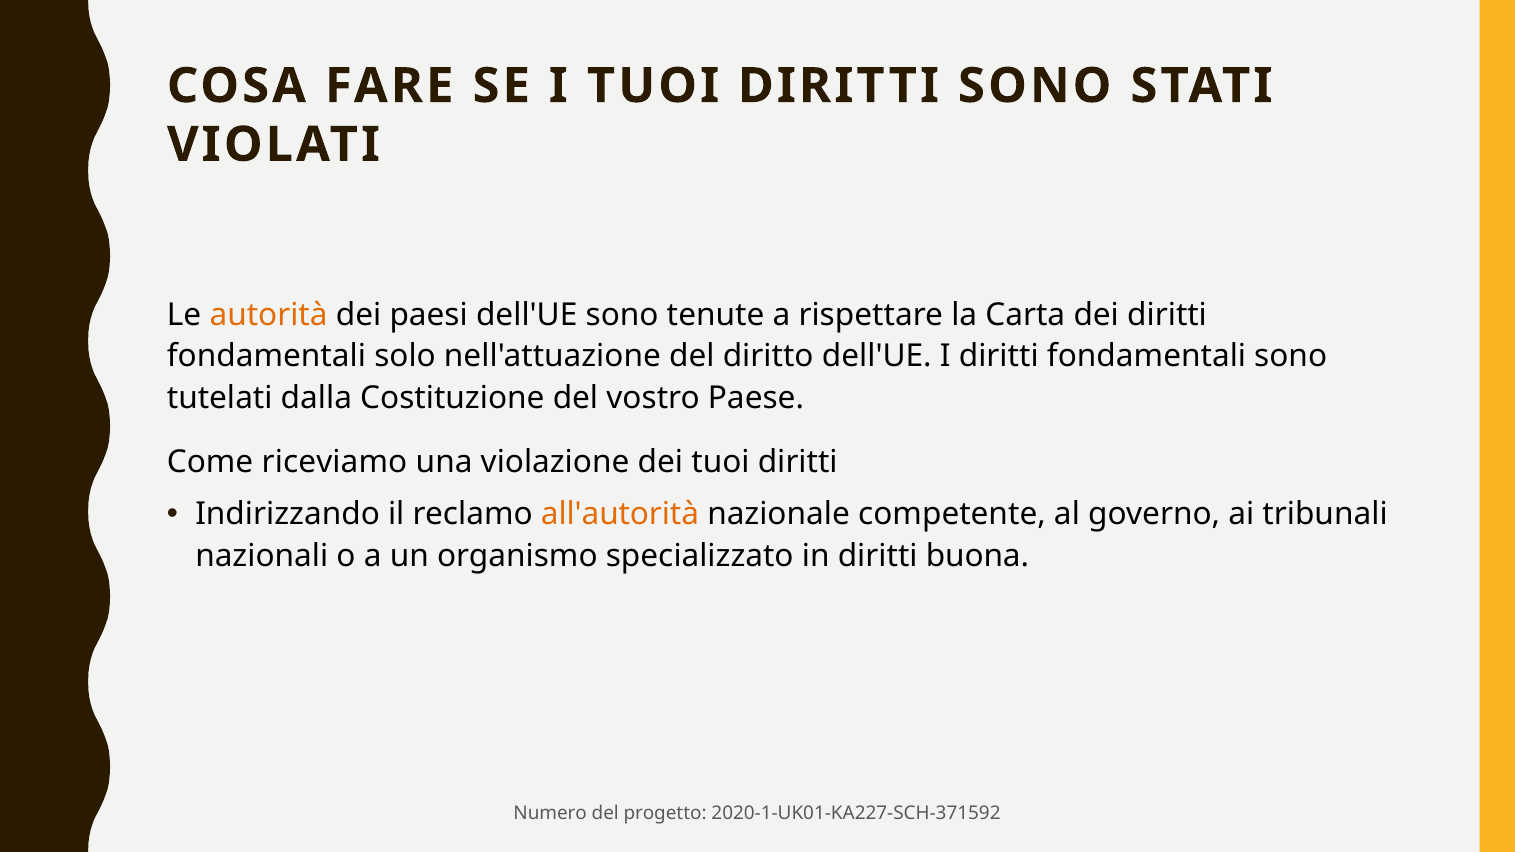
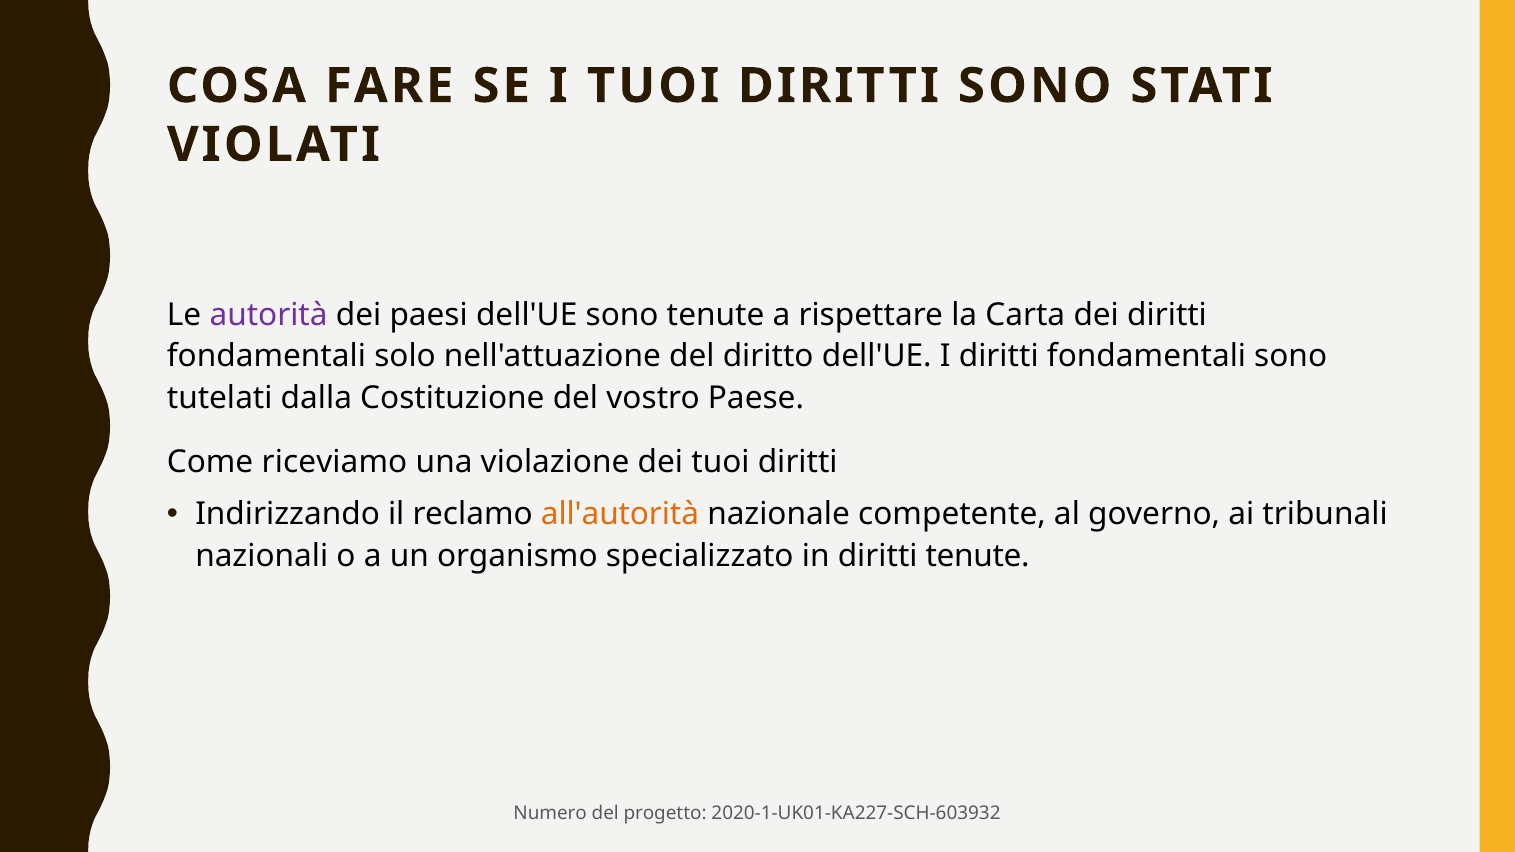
autorità colour: orange -> purple
diritti buona: buona -> tenute
2020-1-UK01-KA227-SCH-371592: 2020-1-UK01-KA227-SCH-371592 -> 2020-1-UK01-KA227-SCH-603932
